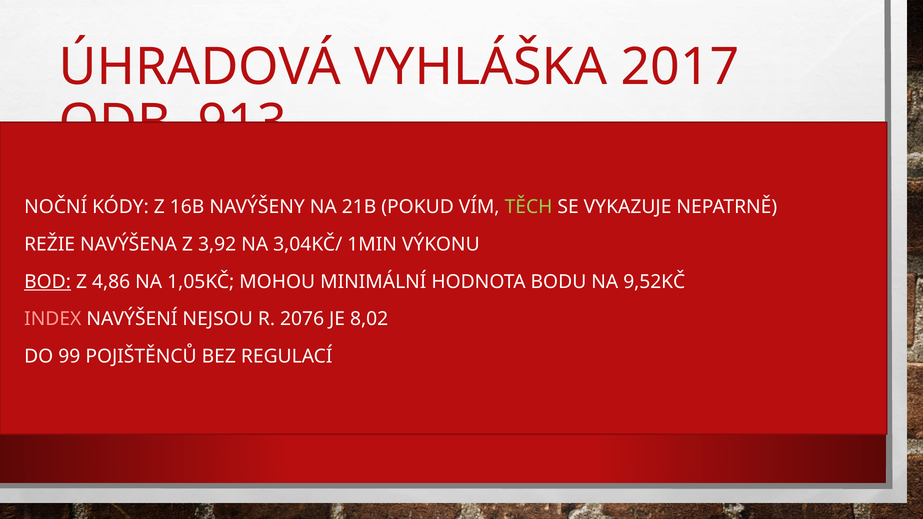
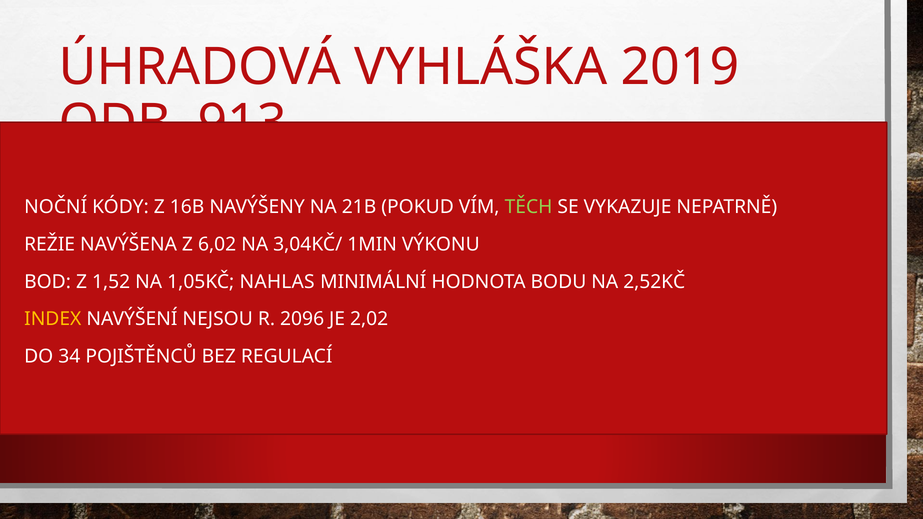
2017: 2017 -> 2019
3,92: 3,92 -> 6,02
BOD underline: present -> none
4,86: 4,86 -> 1,52
MOHOU: MOHOU -> NAHLAS
9,52KČ: 9,52KČ -> 2,52KČ
INDEX colour: pink -> yellow
2076: 2076 -> 2096
8,02: 8,02 -> 2,02
99: 99 -> 34
